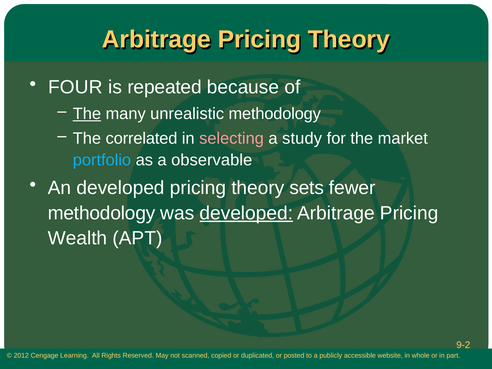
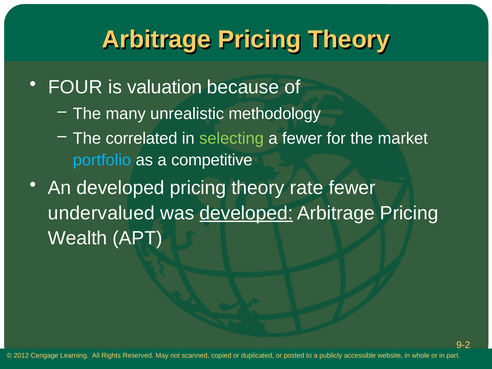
repeated: repeated -> valuation
The at (87, 114) underline: present -> none
selecting colour: pink -> light green
a study: study -> fewer
observable: observable -> competitive
sets: sets -> rate
methodology at (102, 213): methodology -> undervalued
